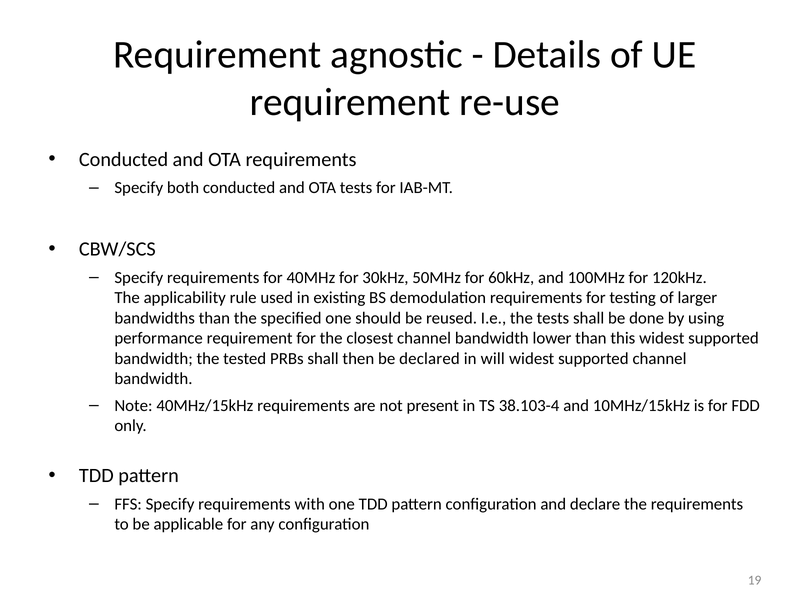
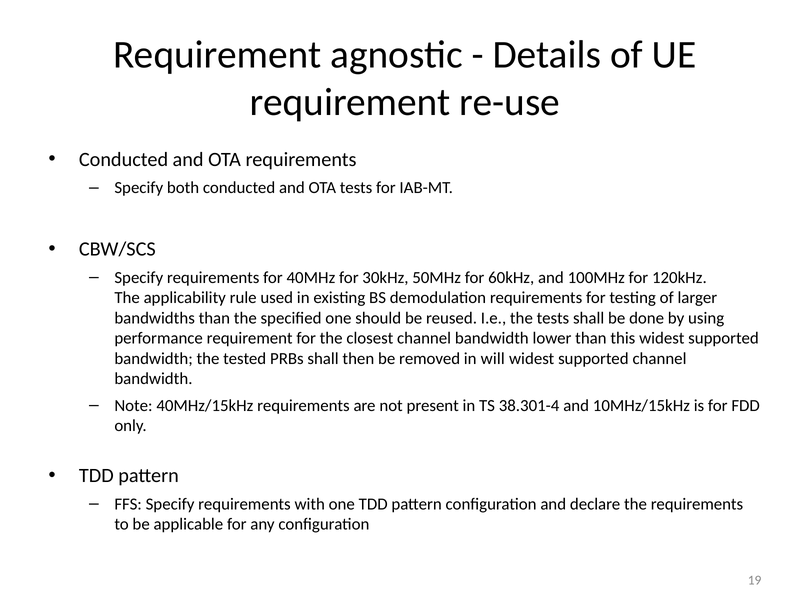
declared: declared -> removed
38.103-4: 38.103-4 -> 38.301-4
